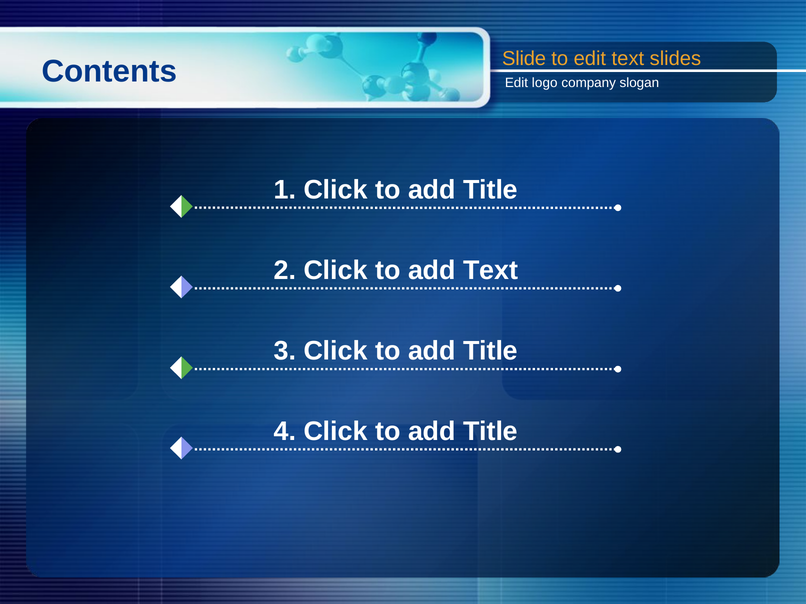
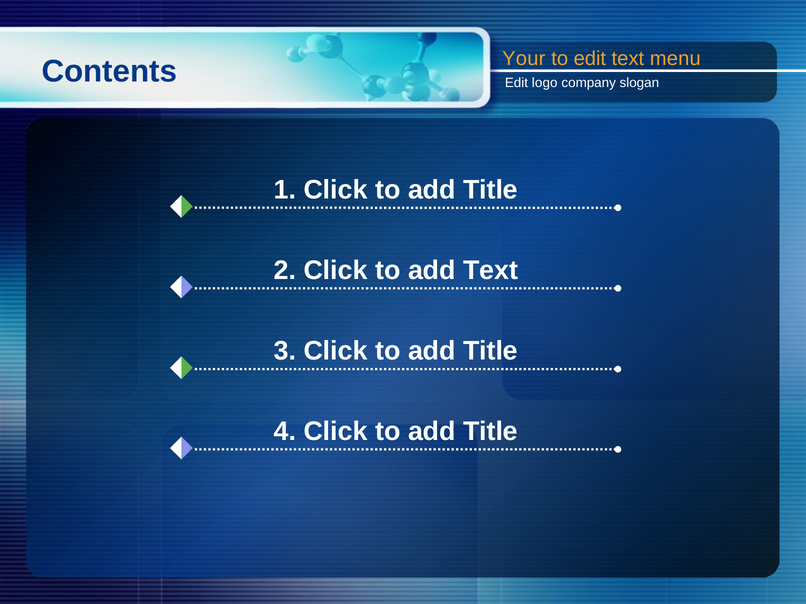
Slide: Slide -> Your
slides: slides -> menu
